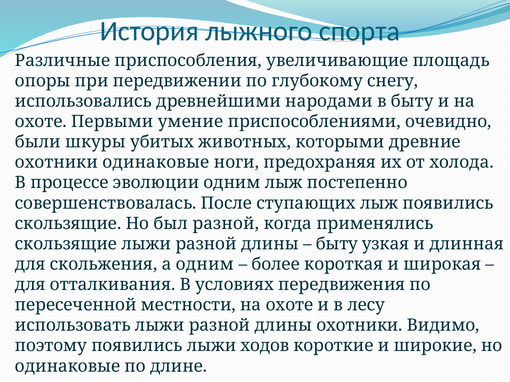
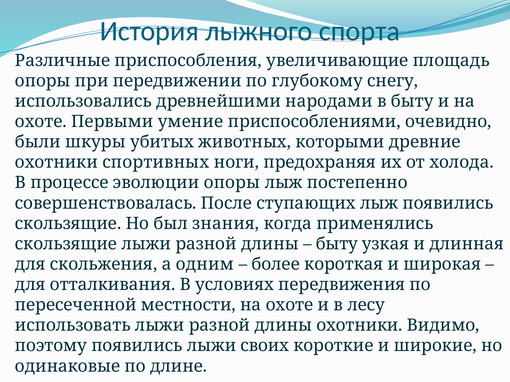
охотники одинаковые: одинаковые -> спортивных
эволюции одним: одним -> опоры
был разной: разной -> знания
ходов: ходов -> своих
